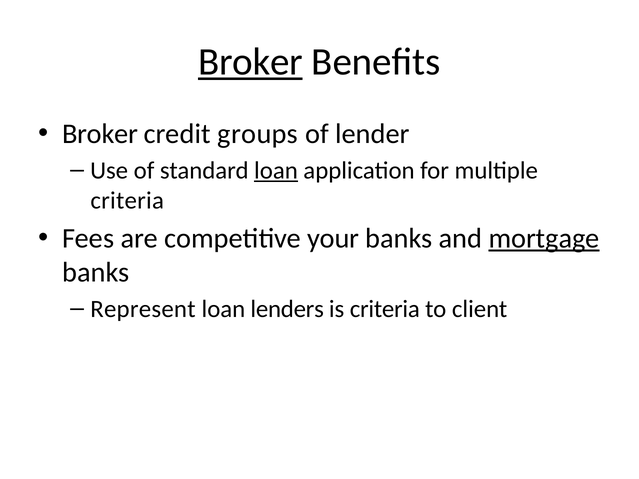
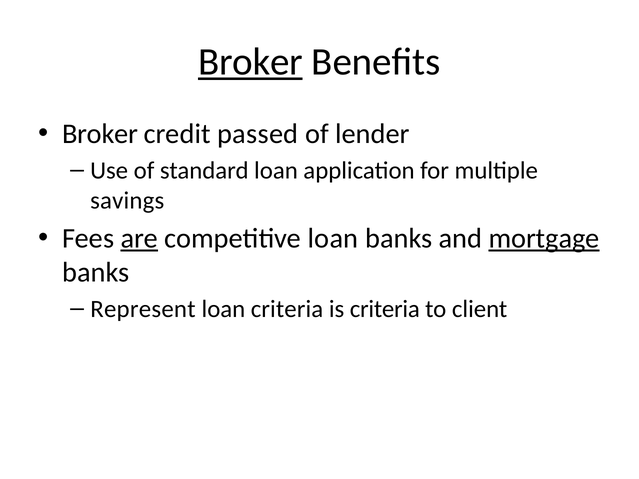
groups: groups -> passed
loan at (276, 171) underline: present -> none
criteria at (127, 201): criteria -> savings
are underline: none -> present
competitive your: your -> loan
loan lenders: lenders -> criteria
